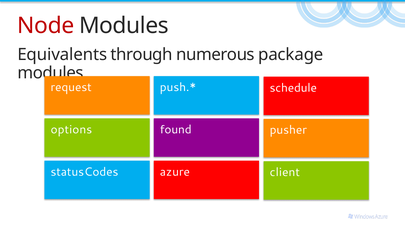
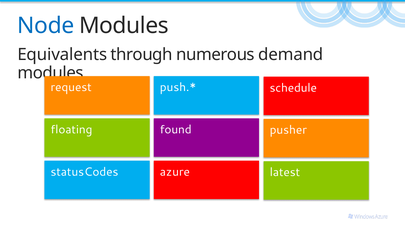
Node colour: red -> blue
package: package -> demand
options: options -> floating
client: client -> latest
